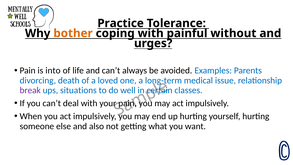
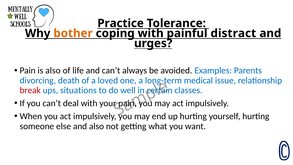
without: without -> distract
is into: into -> also
break colour: purple -> red
